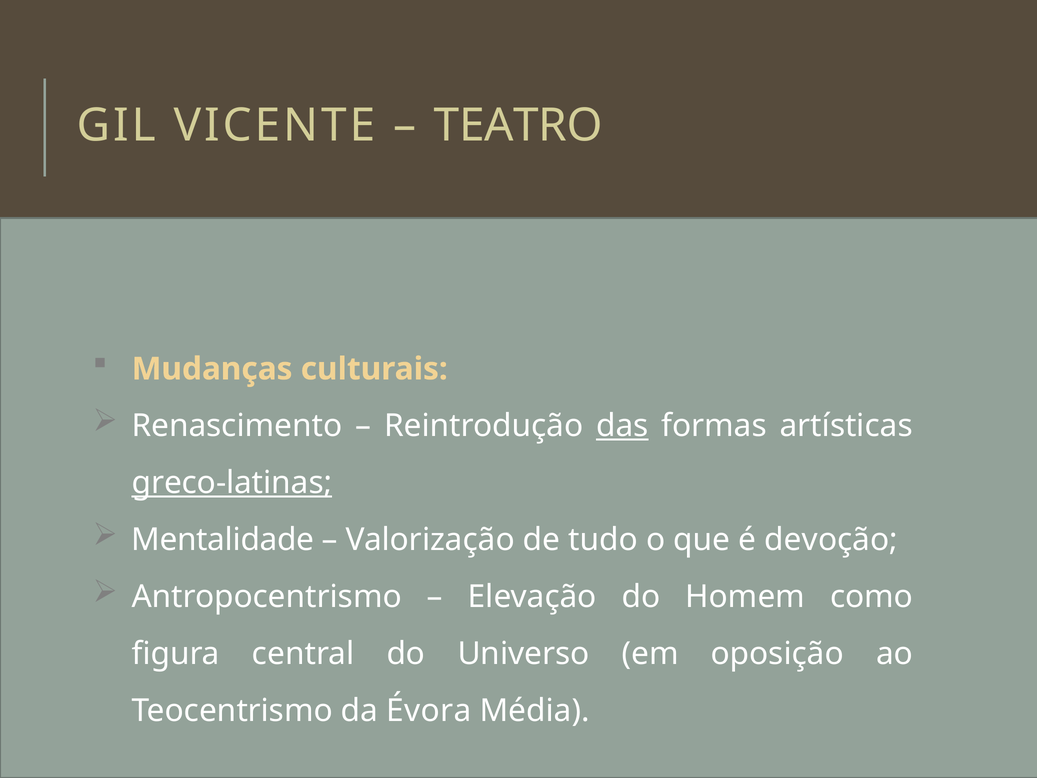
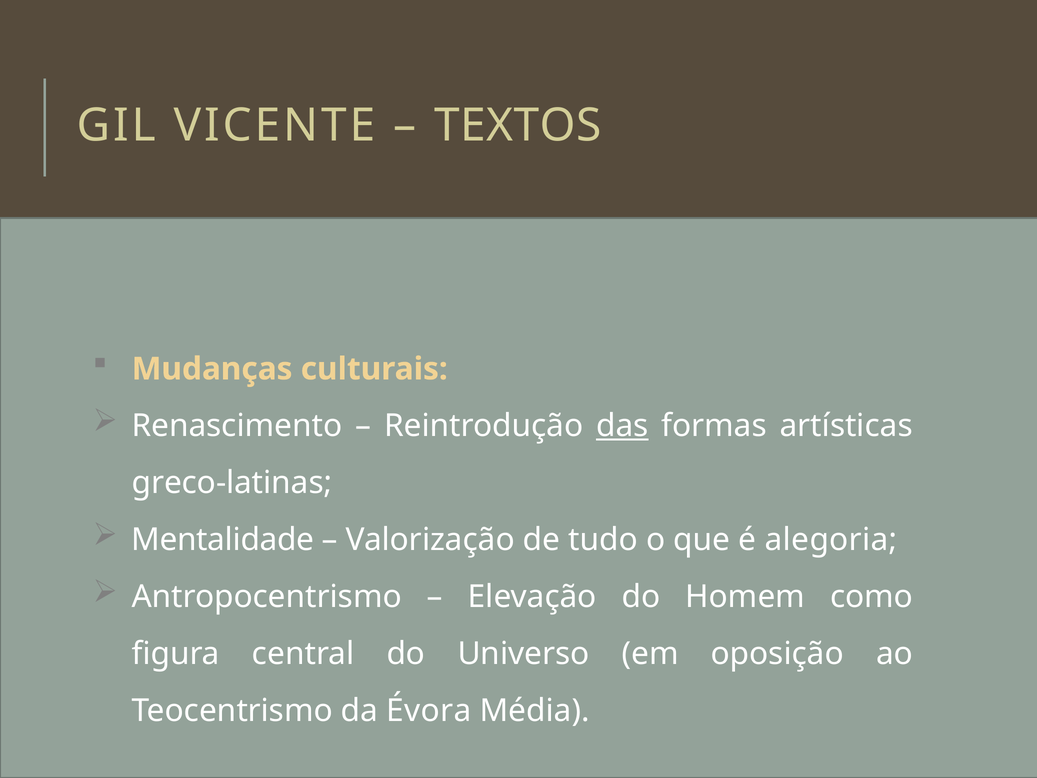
TEATRO: TEATRO -> TEXTOS
greco-latinas underline: present -> none
devoção: devoção -> alegoria
